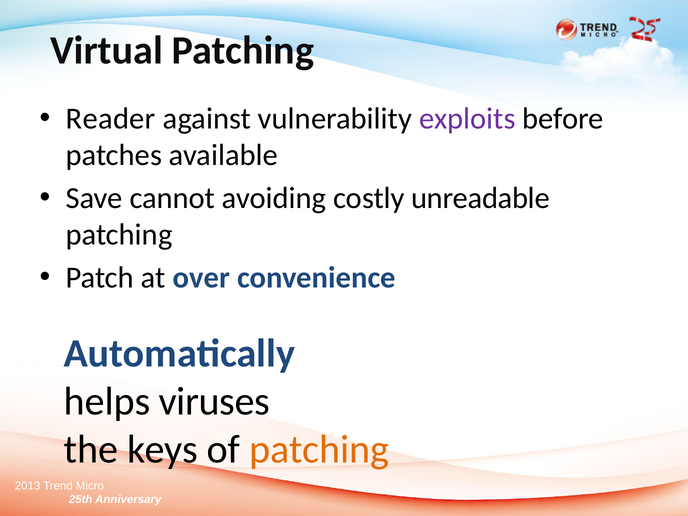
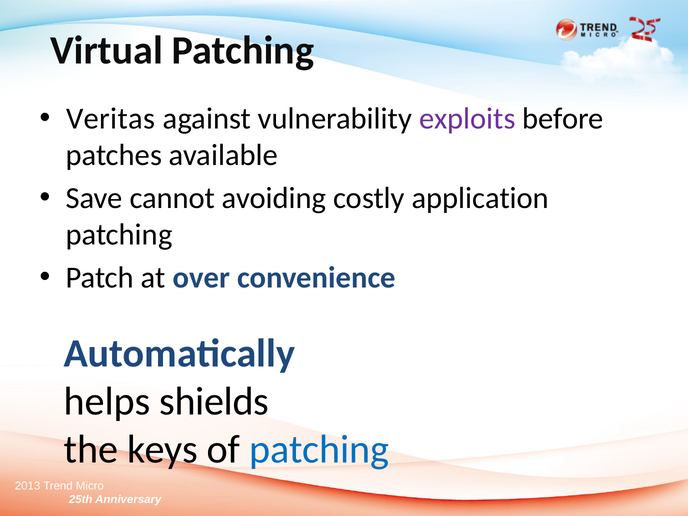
Reader: Reader -> Veritas
unreadable: unreadable -> application
viruses: viruses -> shields
patching at (319, 450) colour: orange -> blue
